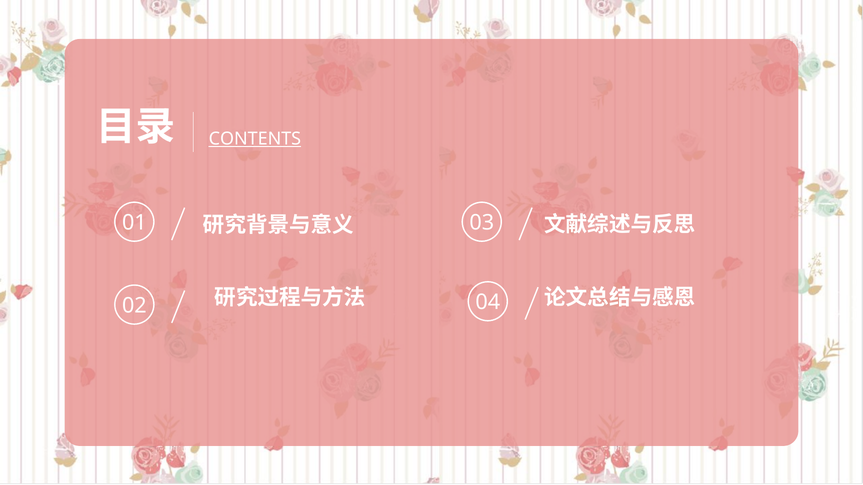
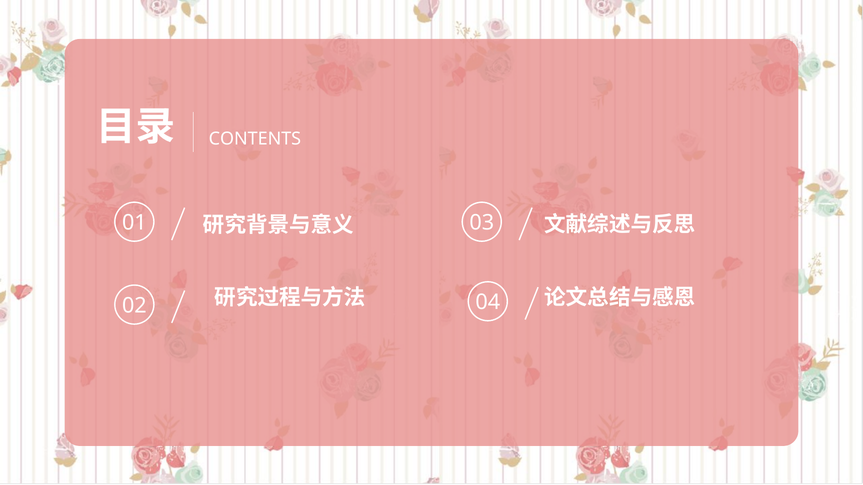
CONTENTS underline: present -> none
